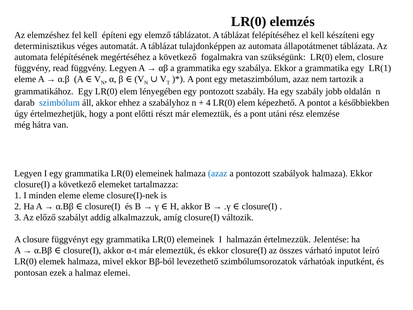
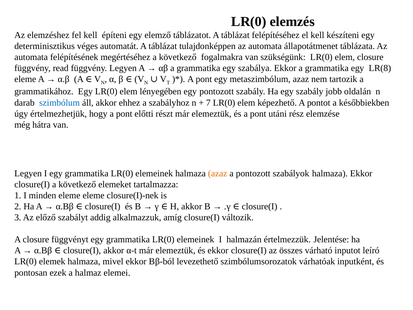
LR(1: LR(1 -> LR(8
4: 4 -> 7
azaz at (218, 173) colour: blue -> orange
